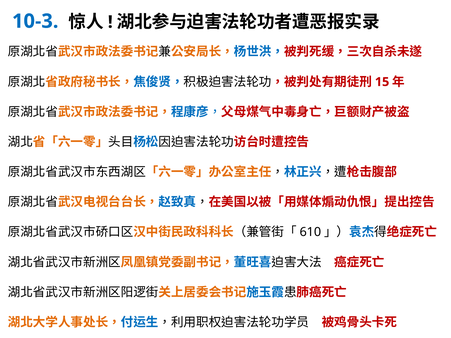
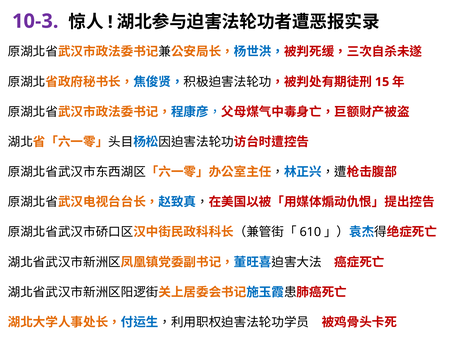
10-3 colour: blue -> purple
